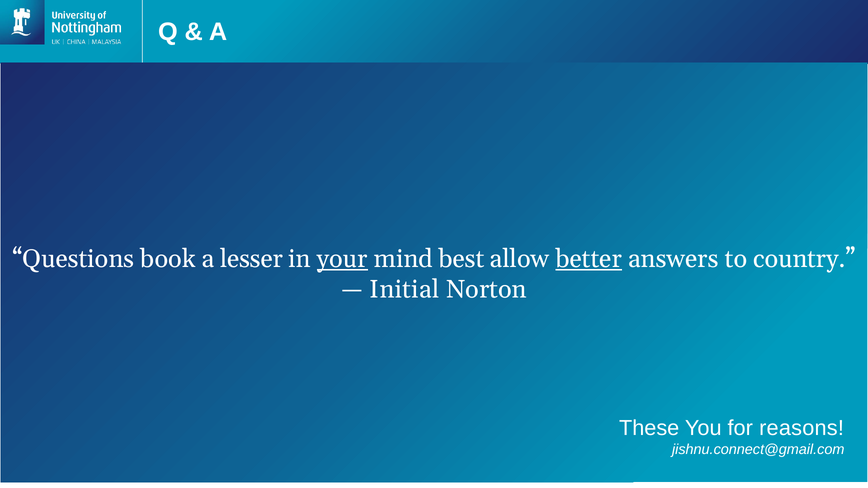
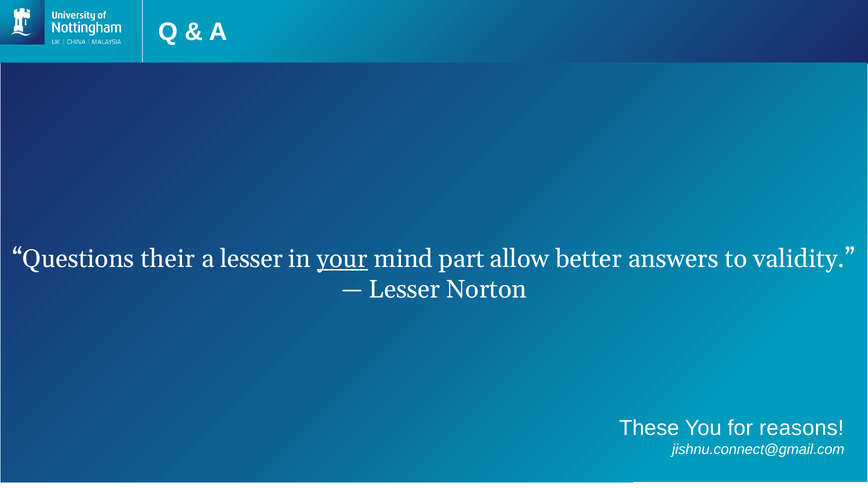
book: book -> their
best: best -> part
better underline: present -> none
country: country -> validity
Initial at (404, 289): Initial -> Lesser
